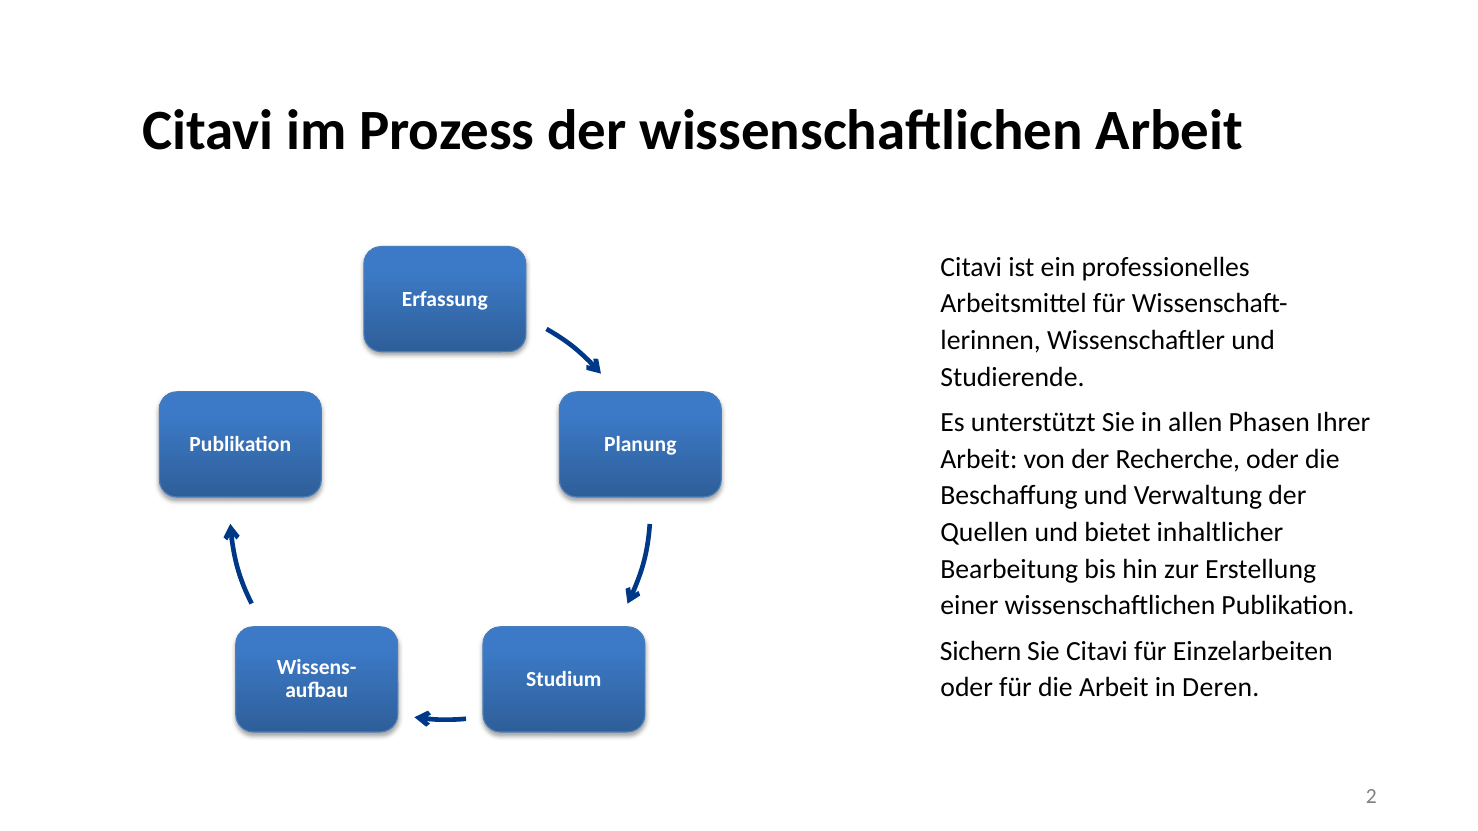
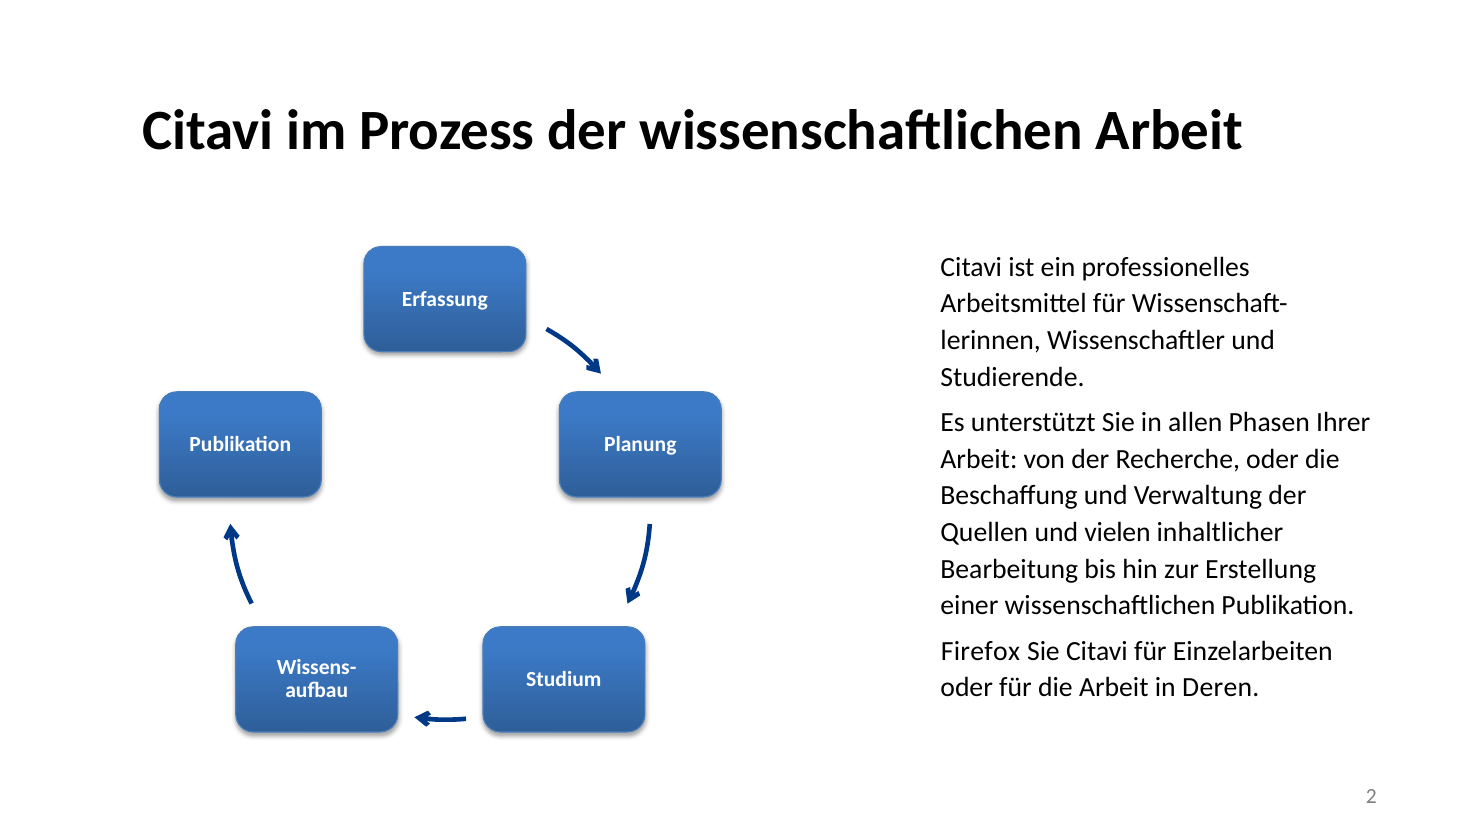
bietet: bietet -> vielen
Sichern: Sichern -> Firefox
